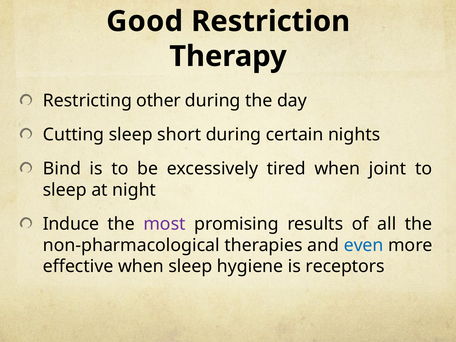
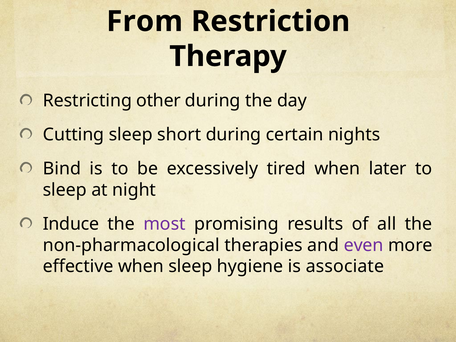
Good: Good -> From
joint: joint -> later
even colour: blue -> purple
receptors: receptors -> associate
